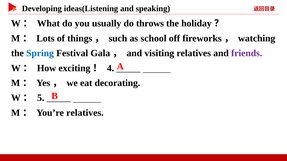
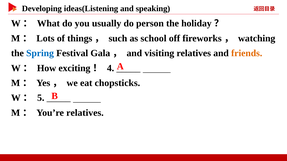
throws: throws -> person
friends colour: purple -> orange
decorating: decorating -> chopsticks
